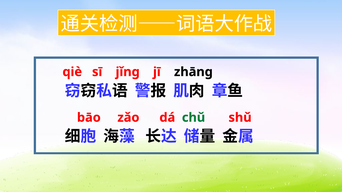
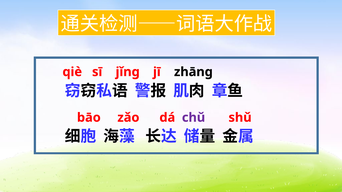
chǔ colour: green -> purple
